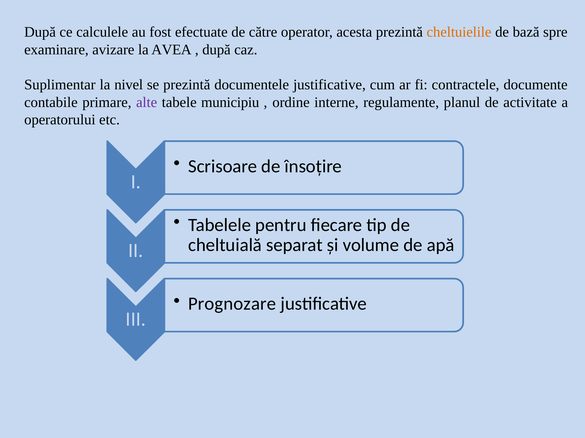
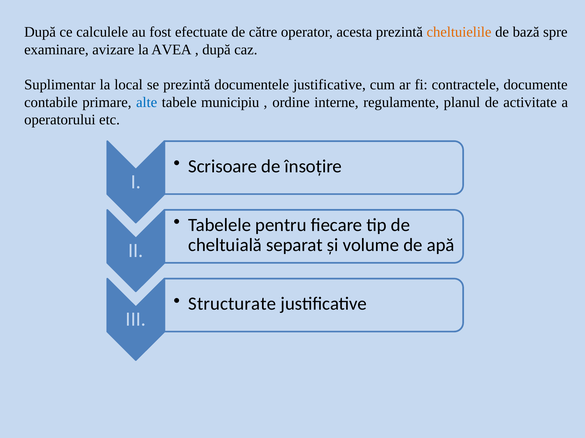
nivel: nivel -> local
alte colour: purple -> blue
Prognozare: Prognozare -> Structurate
